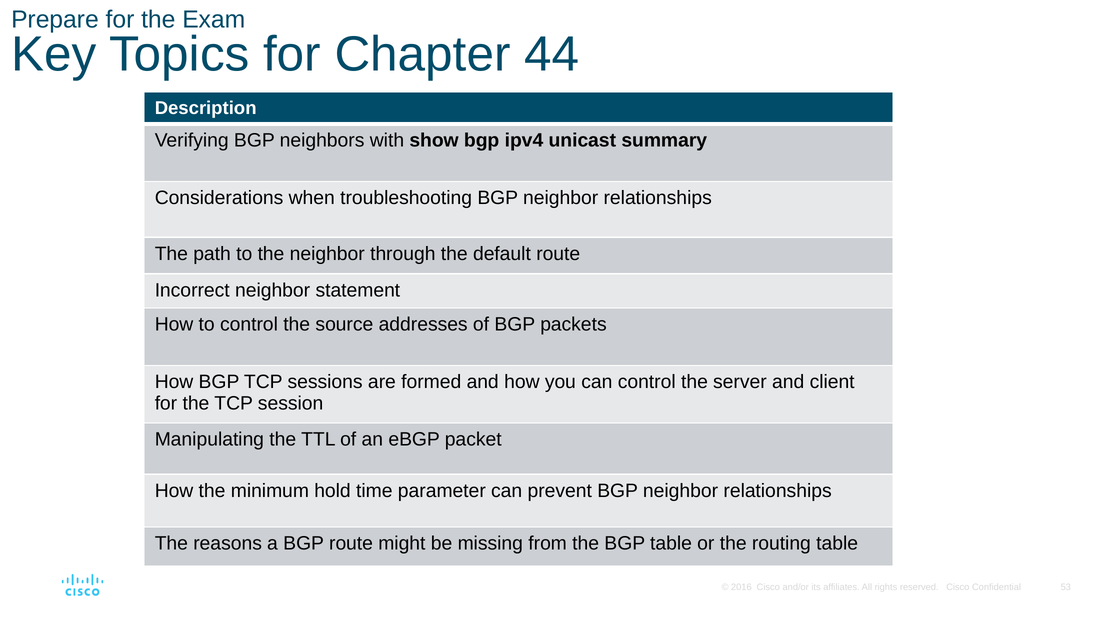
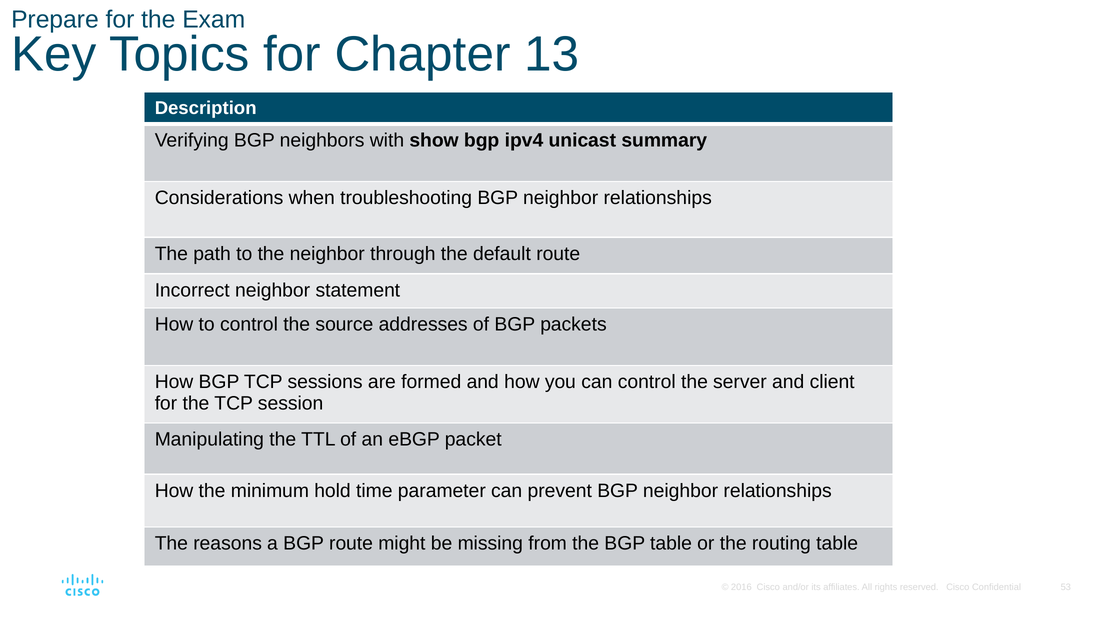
44: 44 -> 13
